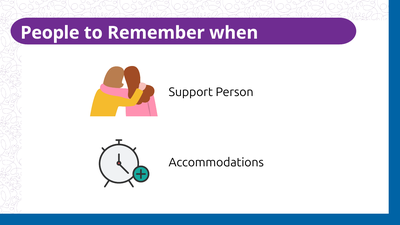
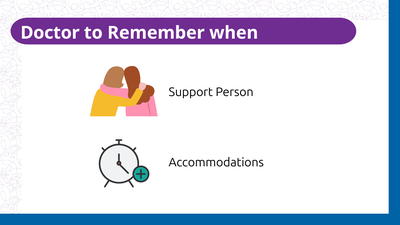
People: People -> Doctor
